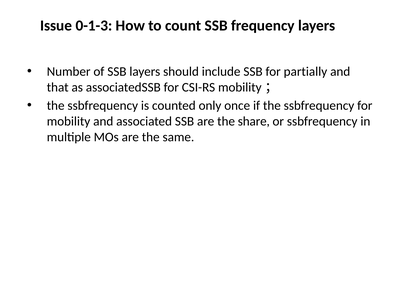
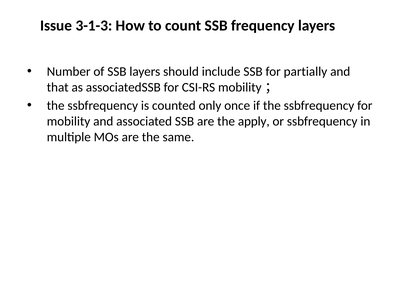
0-1-3: 0-1-3 -> 3-1-3
share: share -> apply
